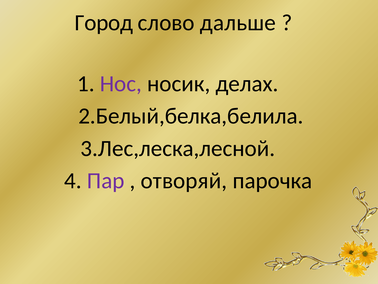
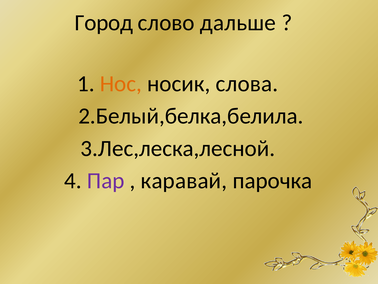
Нос colour: purple -> orange
делах: делах -> слова
отворяй: отворяй -> каравай
